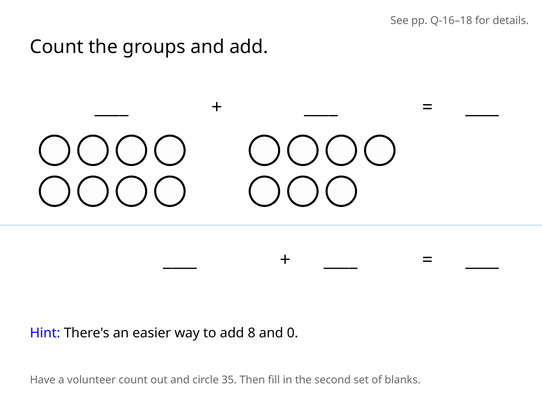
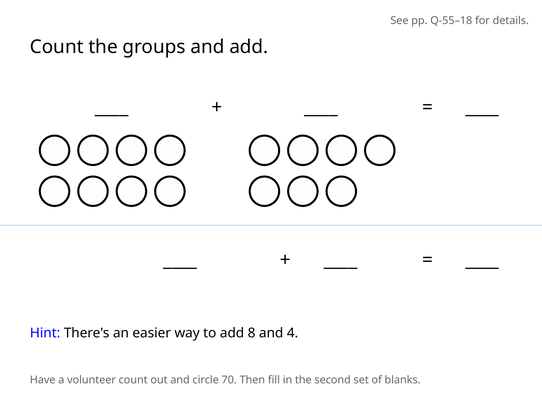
Q-16–18: Q-16–18 -> Q-55–18
0: 0 -> 4
35: 35 -> 70
